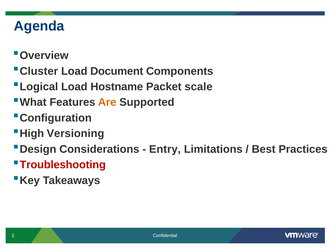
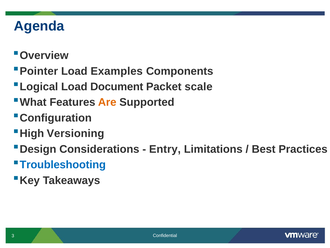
Cluster: Cluster -> Pointer
Document: Document -> Examples
Hostname: Hostname -> Document
Troubleshooting colour: red -> blue
